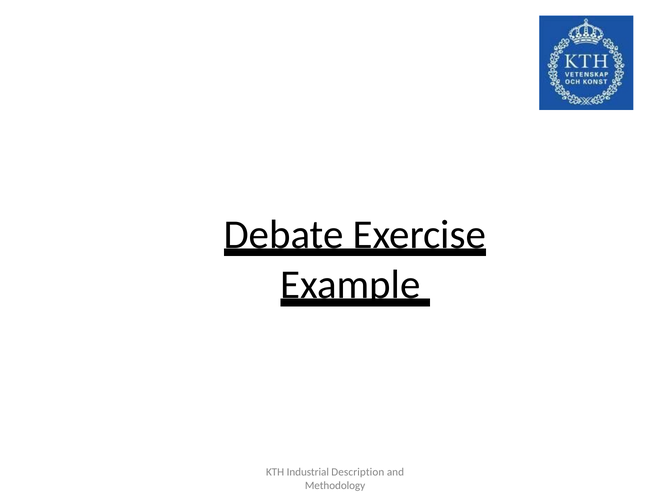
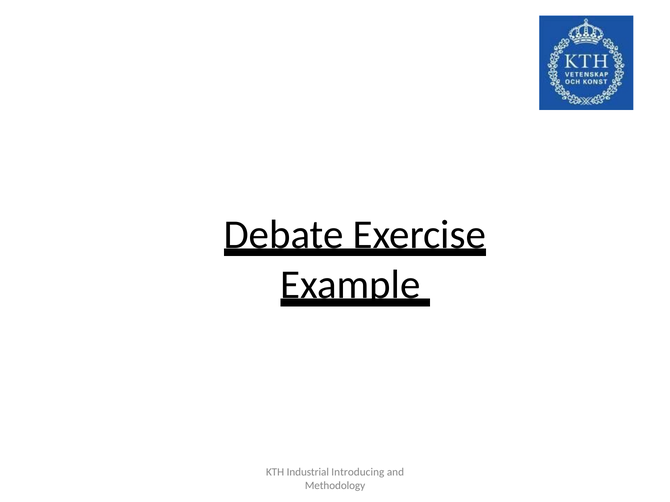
Description: Description -> Introducing
